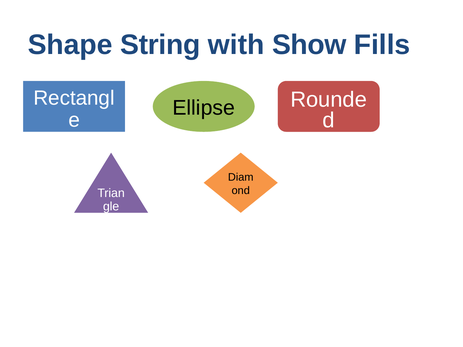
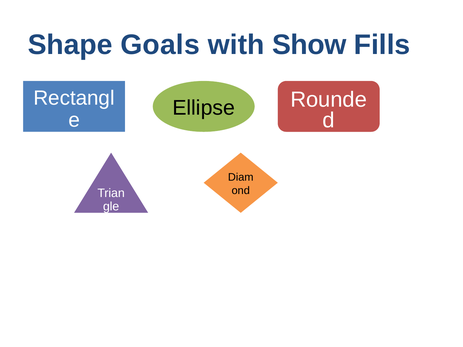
String: String -> Goals
